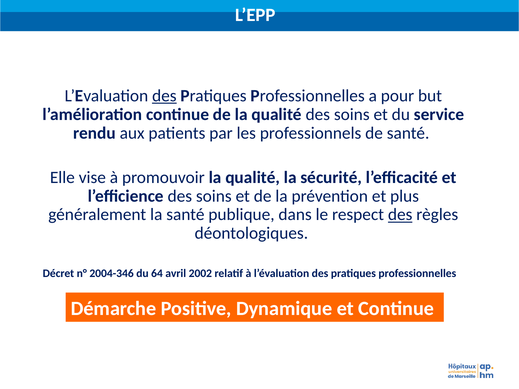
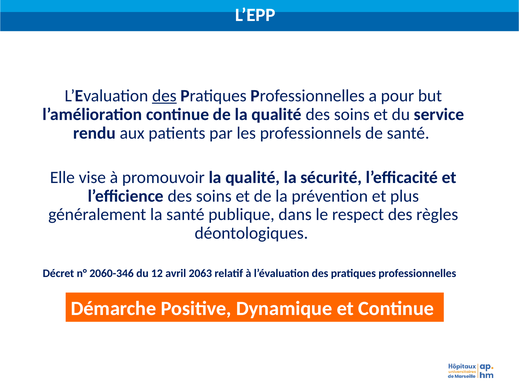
des at (400, 215) underline: present -> none
2004-346: 2004-346 -> 2060-346
64: 64 -> 12
2002: 2002 -> 2063
